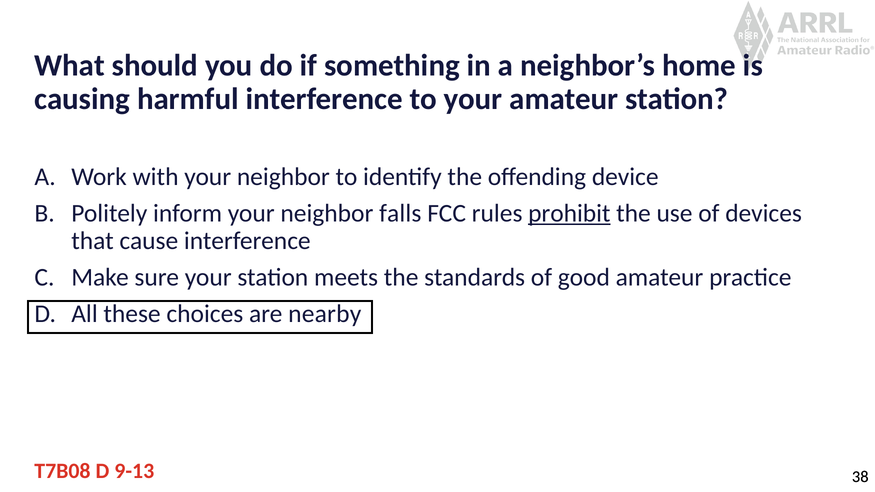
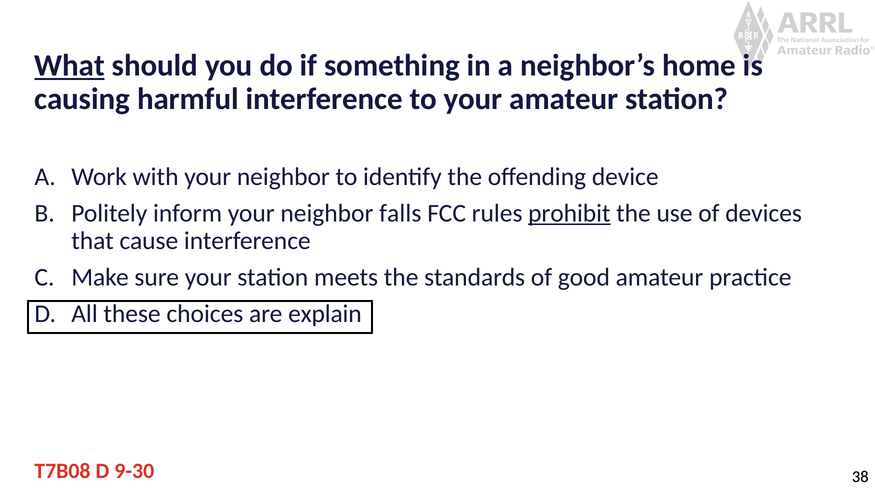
What underline: none -> present
nearby: nearby -> explain
9-13: 9-13 -> 9-30
